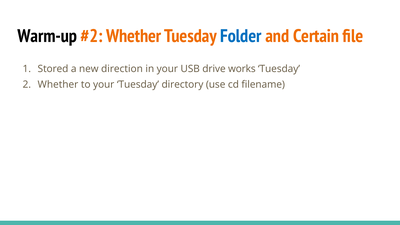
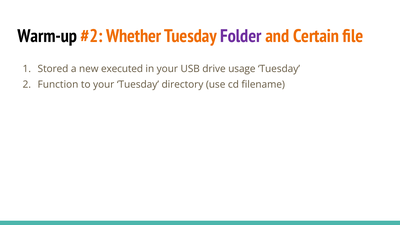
Folder colour: blue -> purple
direction: direction -> executed
works: works -> usage
2 Whether: Whether -> Function
